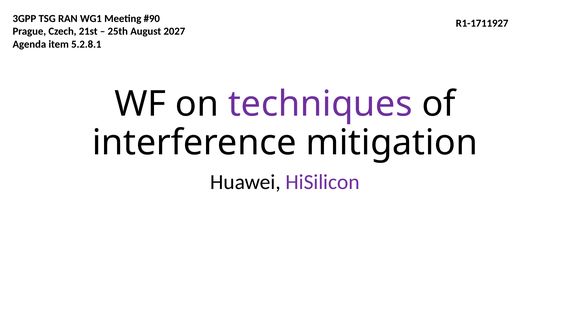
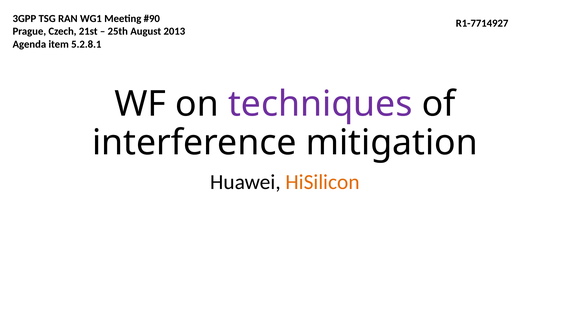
R1-1711927: R1-1711927 -> R1-7714927
2027: 2027 -> 2013
HiSilicon colour: purple -> orange
